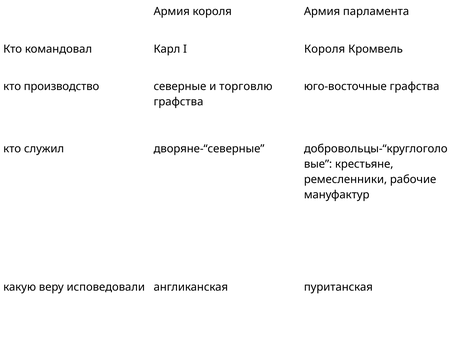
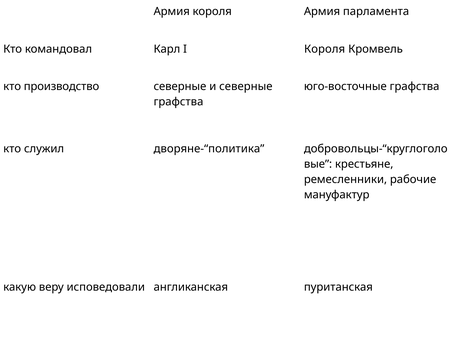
и торговлю: торговлю -> северные
дворяне-“северные: дворяне-“северные -> дворяне-“политика
